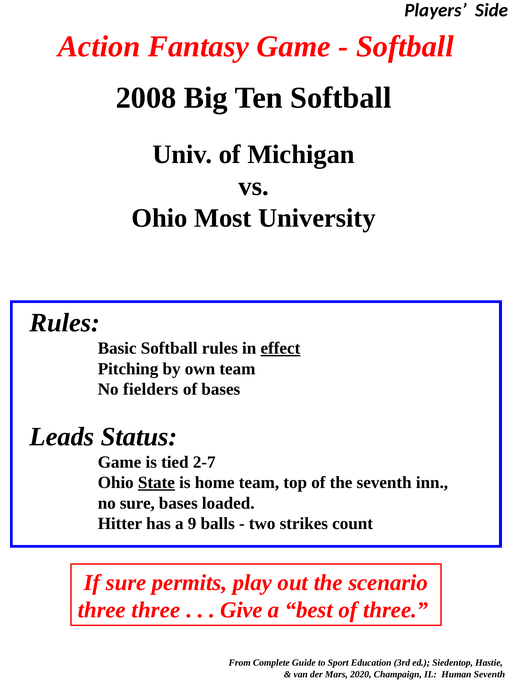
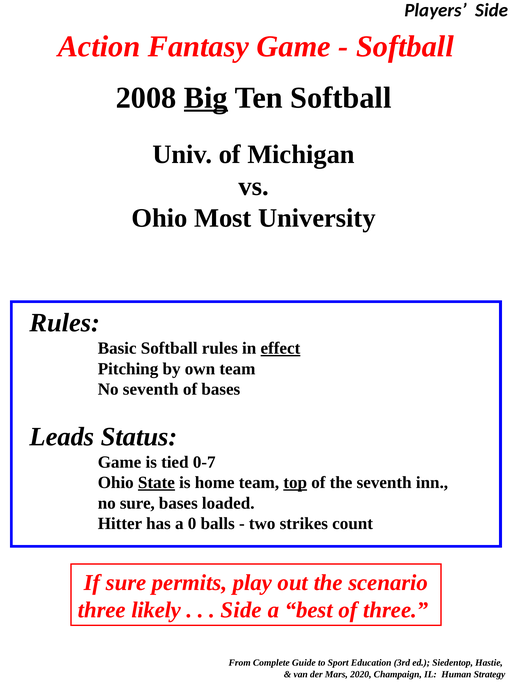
Big underline: none -> present
No fielders: fielders -> seventh
2-7: 2-7 -> 0-7
top underline: none -> present
9: 9 -> 0
three three: three -> likely
Give at (241, 610): Give -> Side
Human Seventh: Seventh -> Strategy
